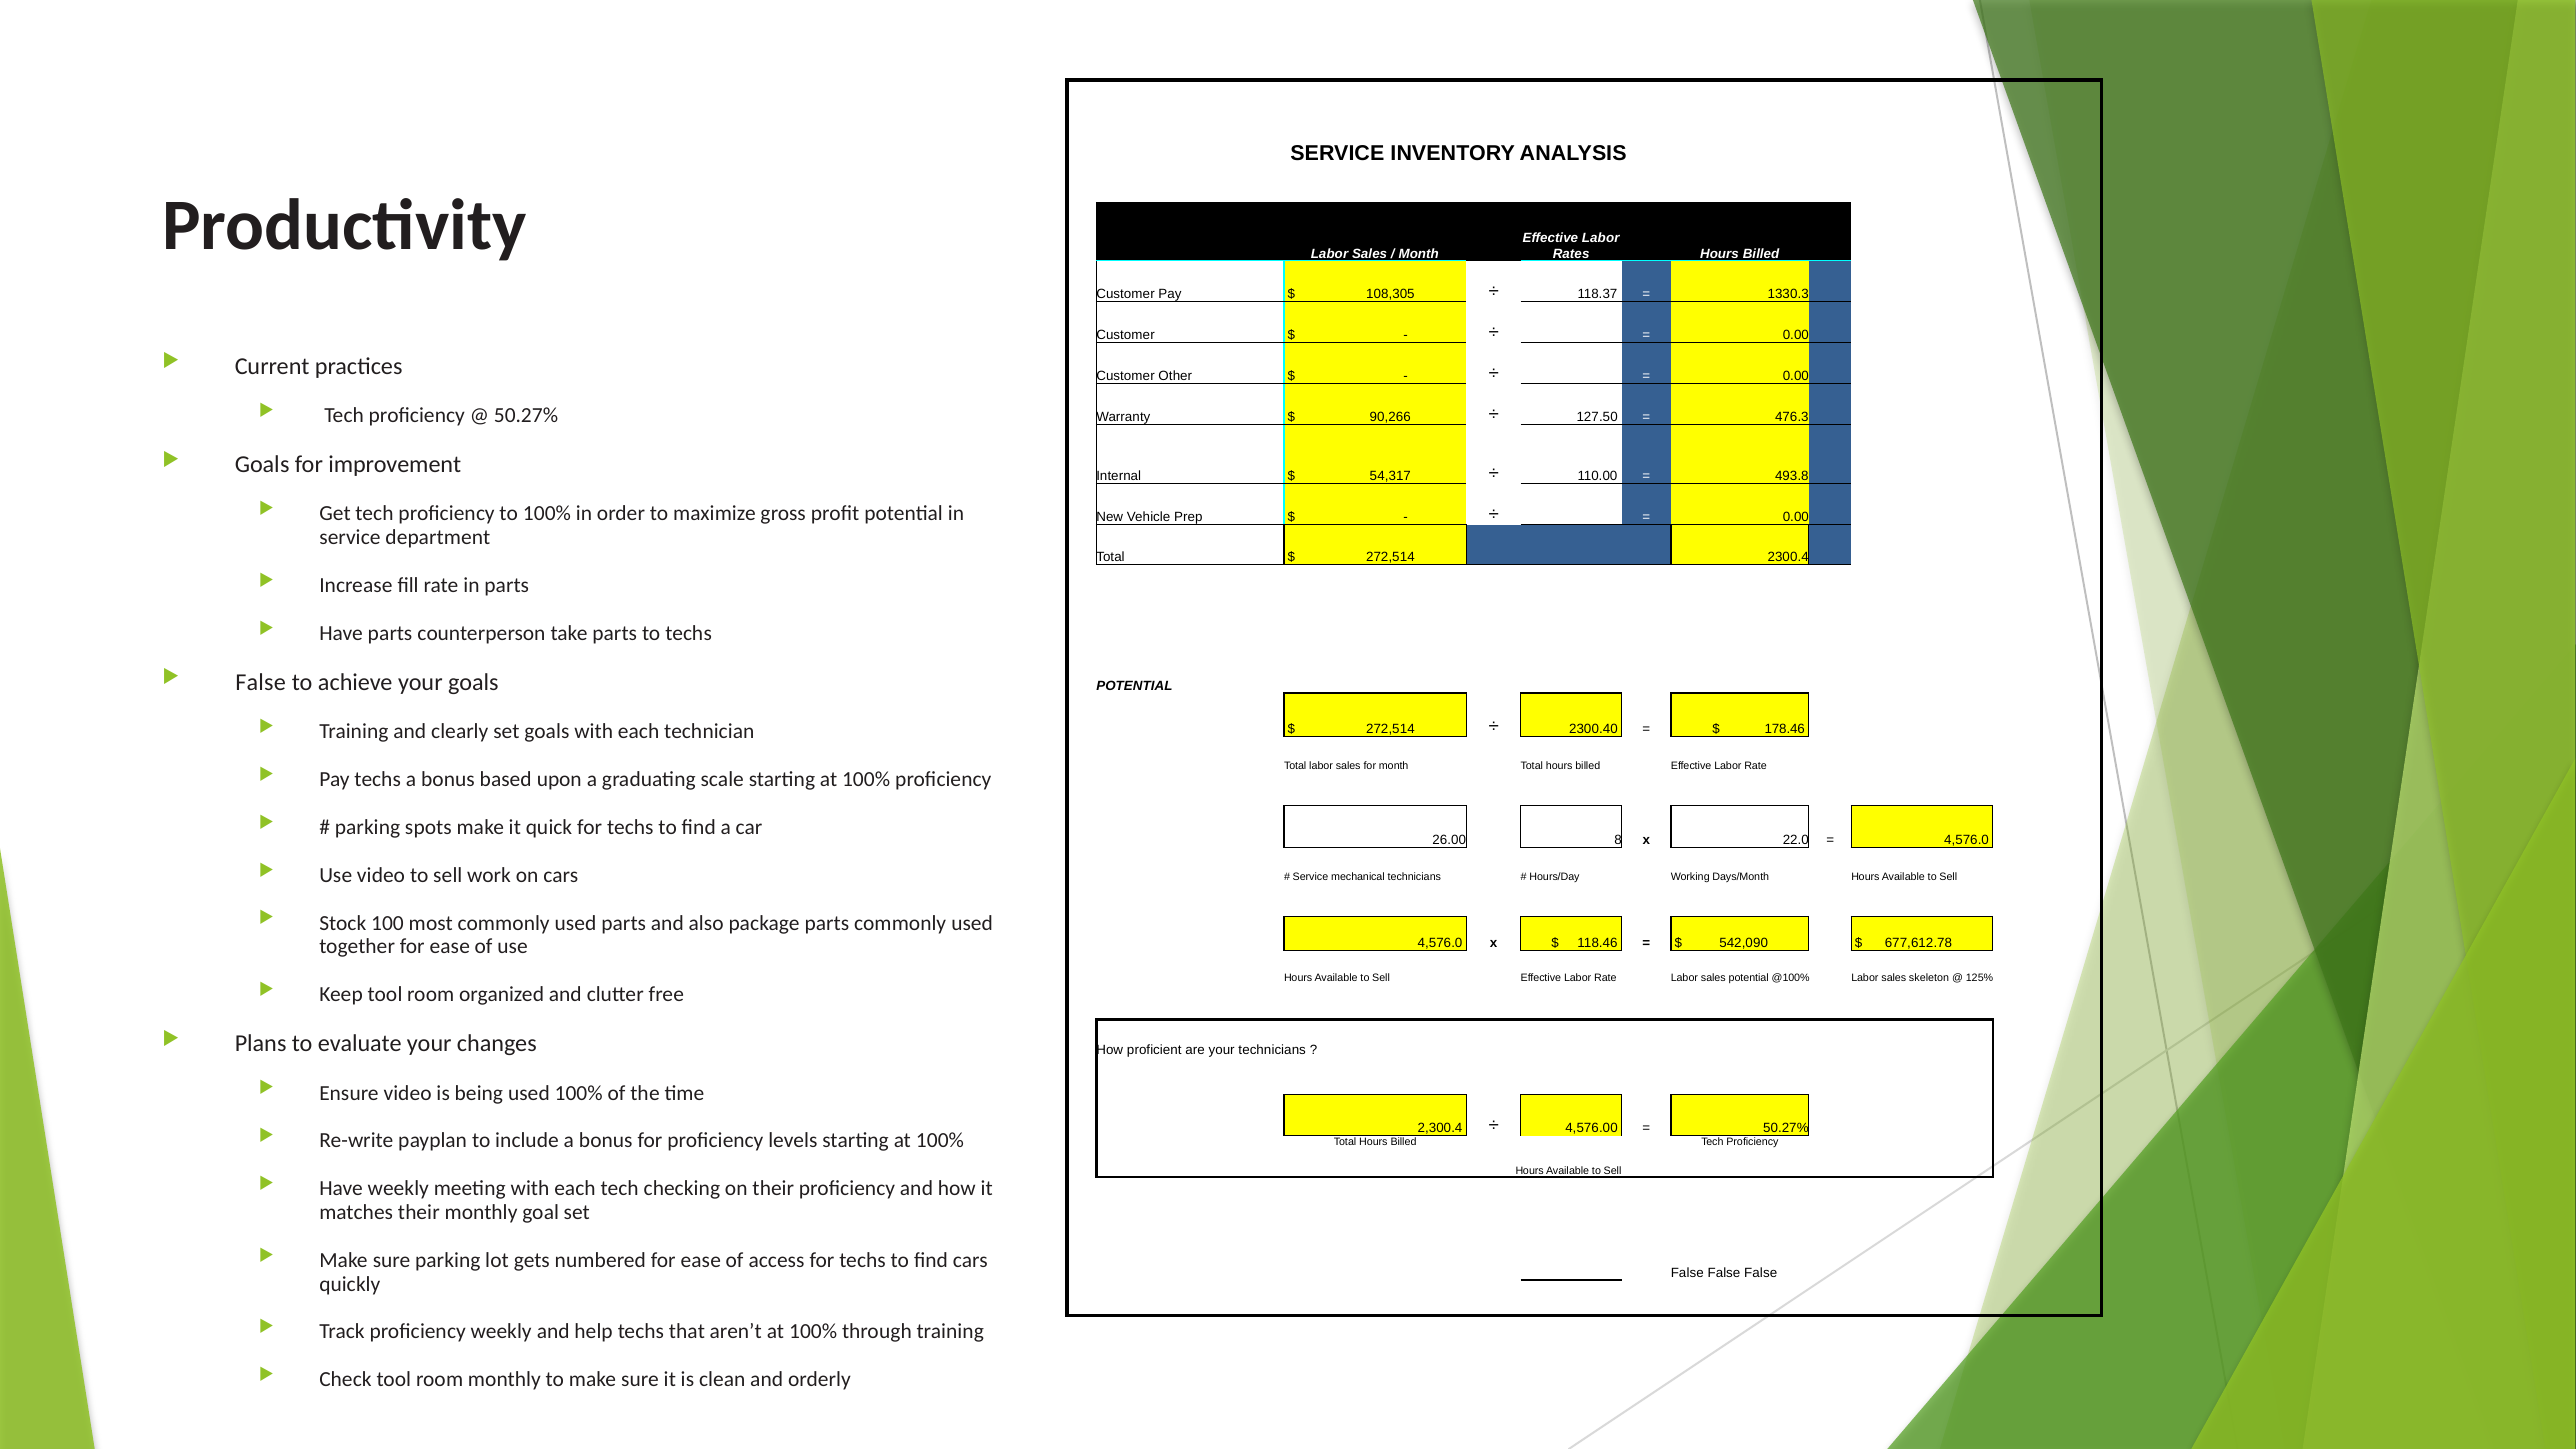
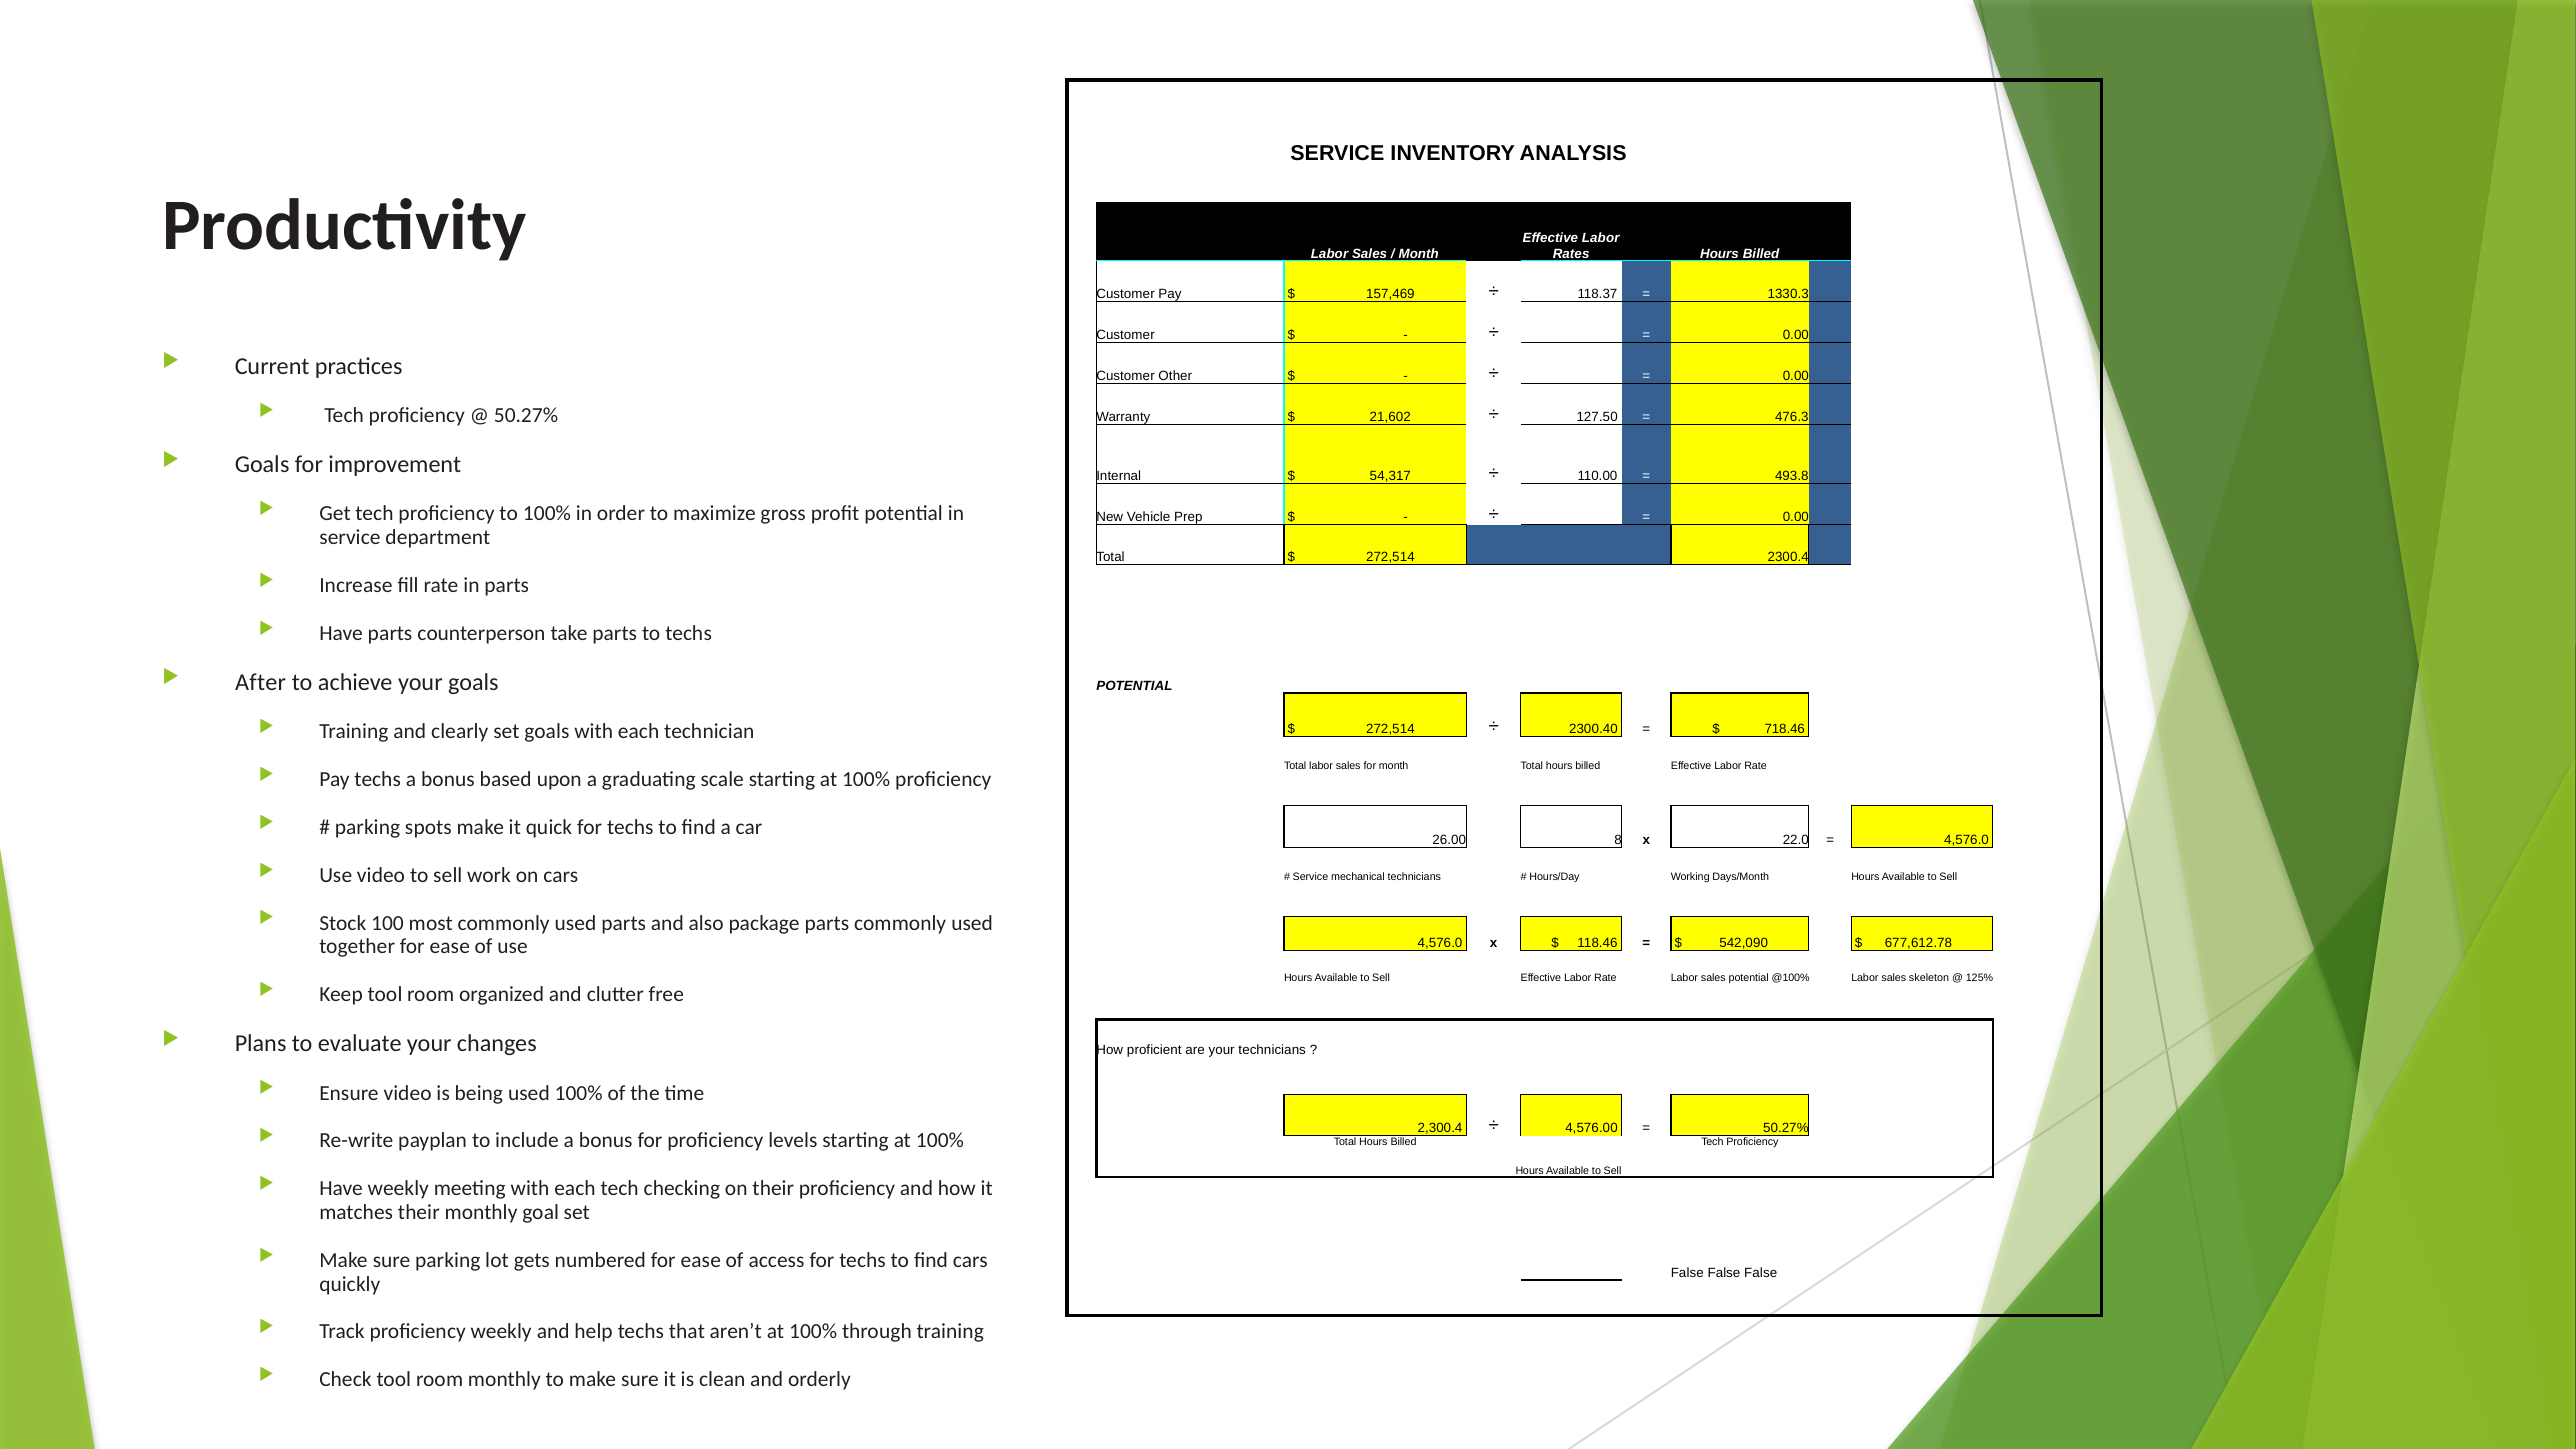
108,305: 108,305 -> 157,469
90,266: 90,266 -> 21,602
False at (261, 683): False -> After
178.46: 178.46 -> 718.46
